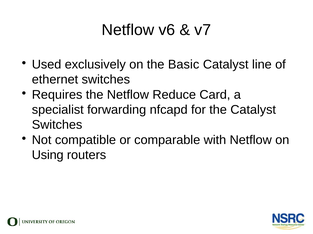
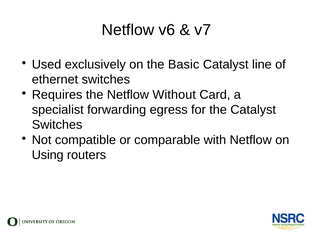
Reduce: Reduce -> Without
nfcapd: nfcapd -> egress
